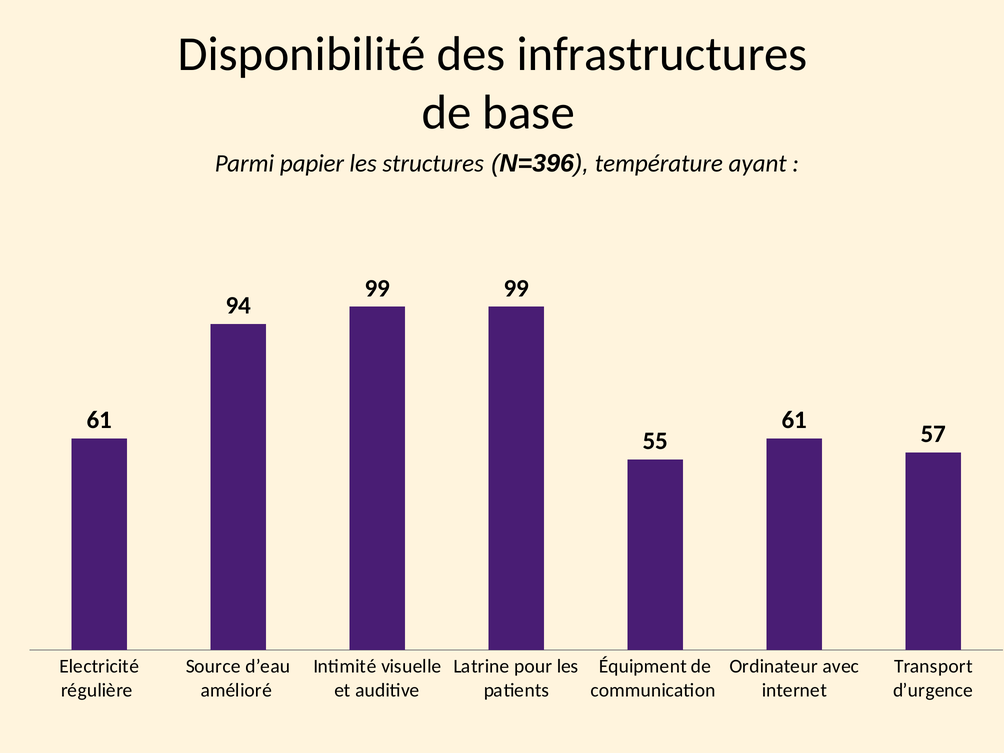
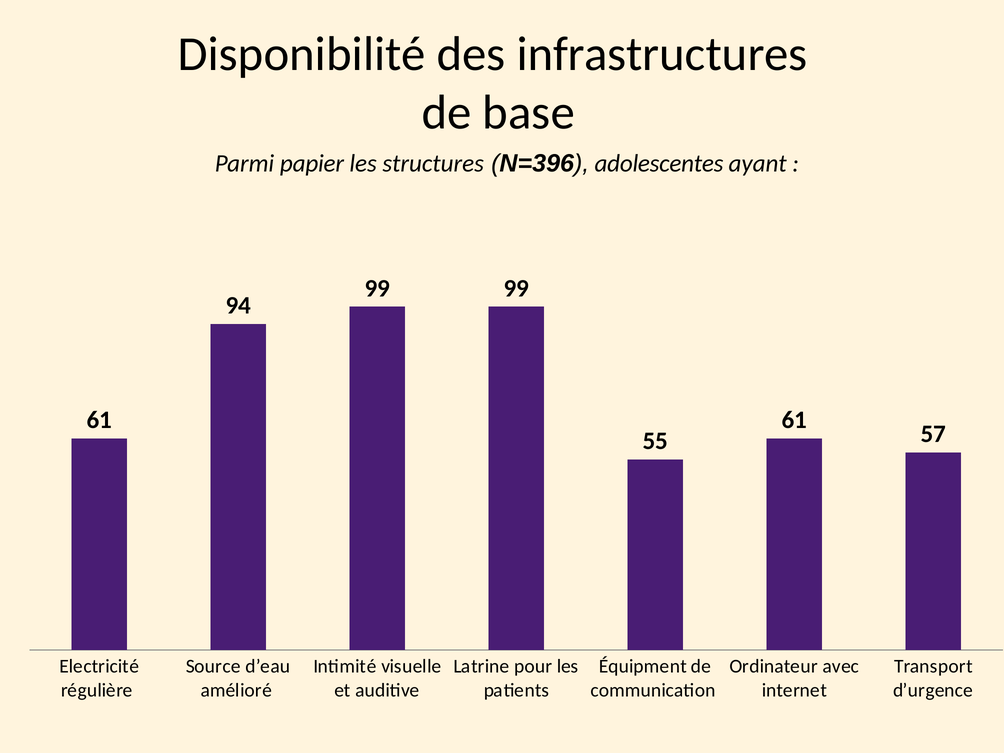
température: température -> adolescentes
